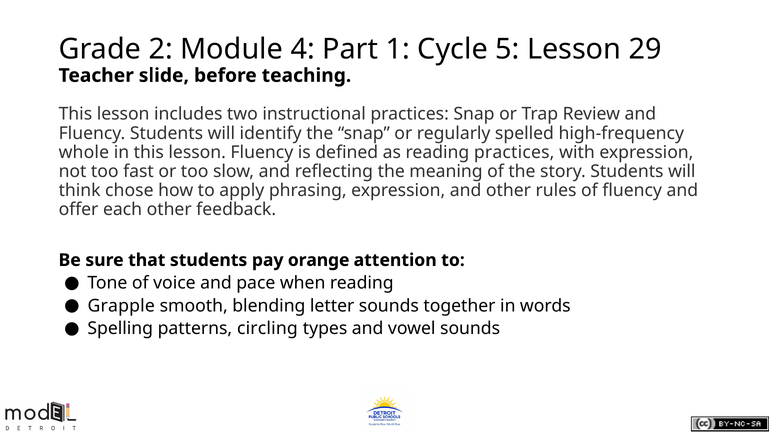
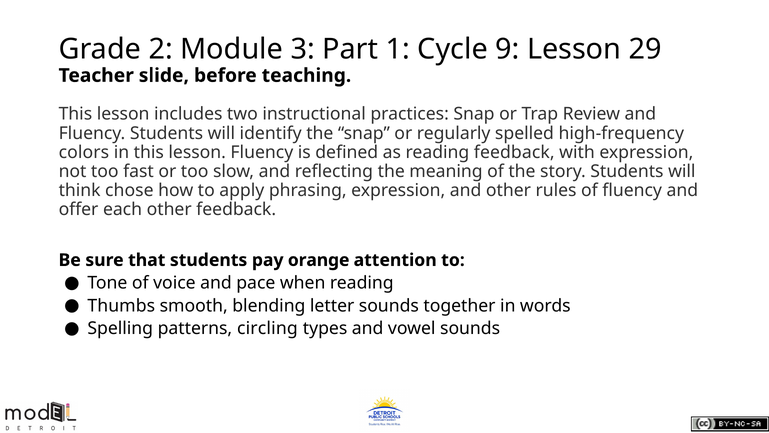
4: 4 -> 3
5: 5 -> 9
whole: whole -> colors
reading practices: practices -> feedback
Grapple: Grapple -> Thumbs
